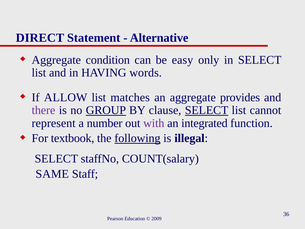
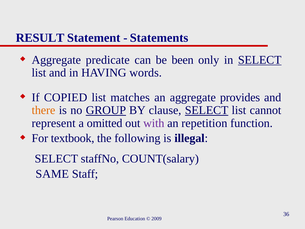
DIRECT: DIRECT -> RESULT
Alternative: Alternative -> Statements
condition: condition -> predicate
easy: easy -> been
SELECT at (260, 60) underline: none -> present
ALLOW: ALLOW -> COPIED
there colour: purple -> orange
number: number -> omitted
integrated: integrated -> repetition
following underline: present -> none
